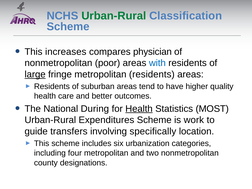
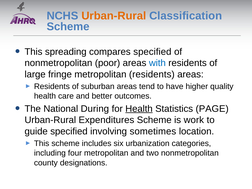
Urban-Rural at (114, 16) colour: green -> orange
increases: increases -> spreading
compares physician: physician -> specified
large underline: present -> none
MOST: MOST -> PAGE
guide transfers: transfers -> specified
specifically: specifically -> sometimes
